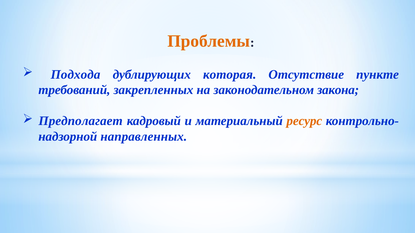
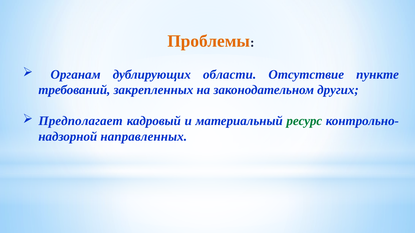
Подхода: Подхода -> Органам
которая: которая -> области
закона: закона -> других
ресурс colour: orange -> green
